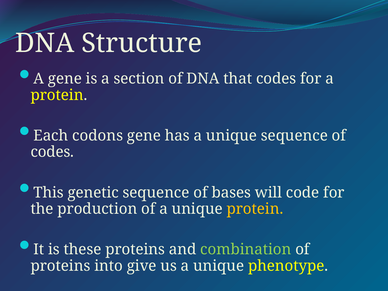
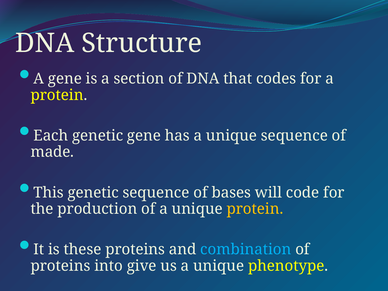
Each codons: codons -> genetic
codes at (52, 152): codes -> made
combination colour: light green -> light blue
